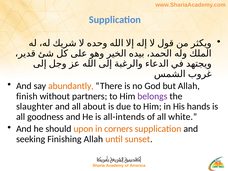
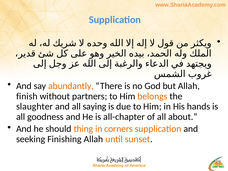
belongs colour: purple -> orange
about: about -> saying
all-intends: all-intends -> all-chapter
white: white -> about
upon: upon -> thing
